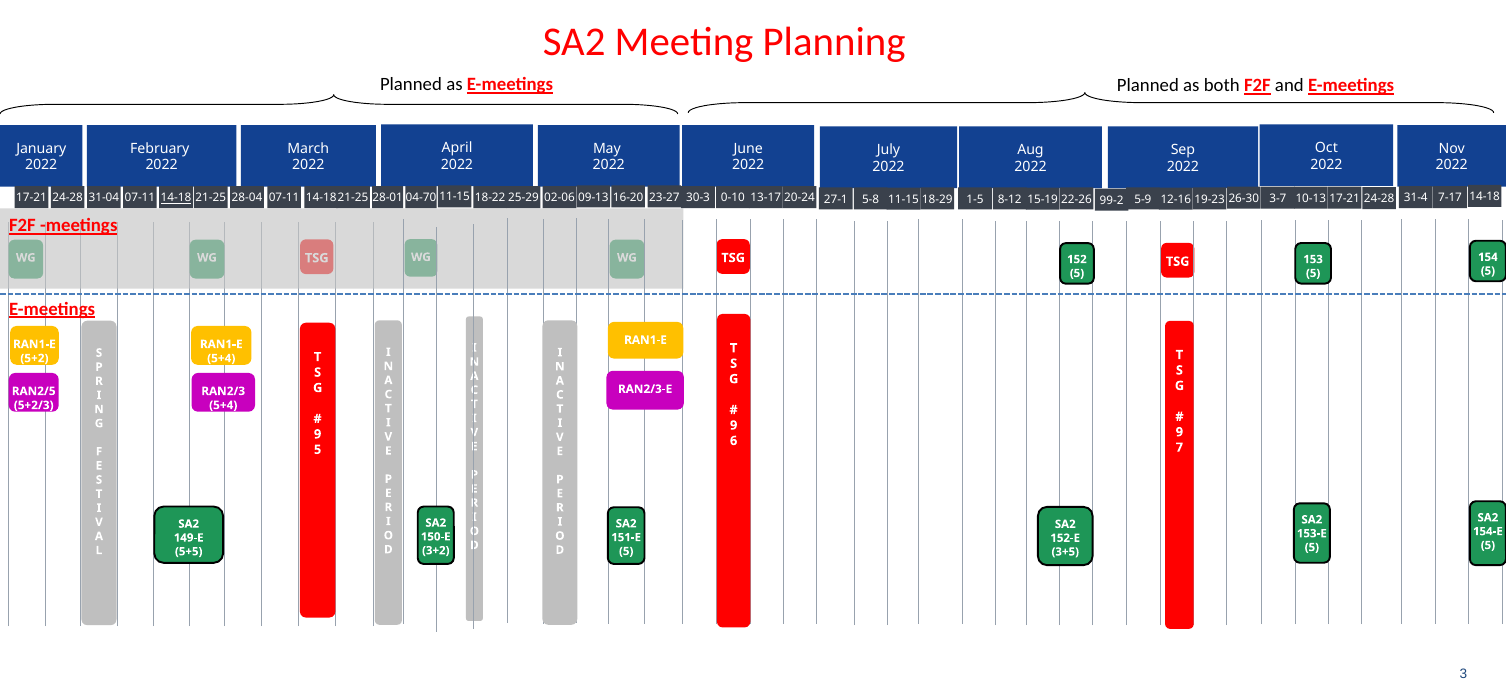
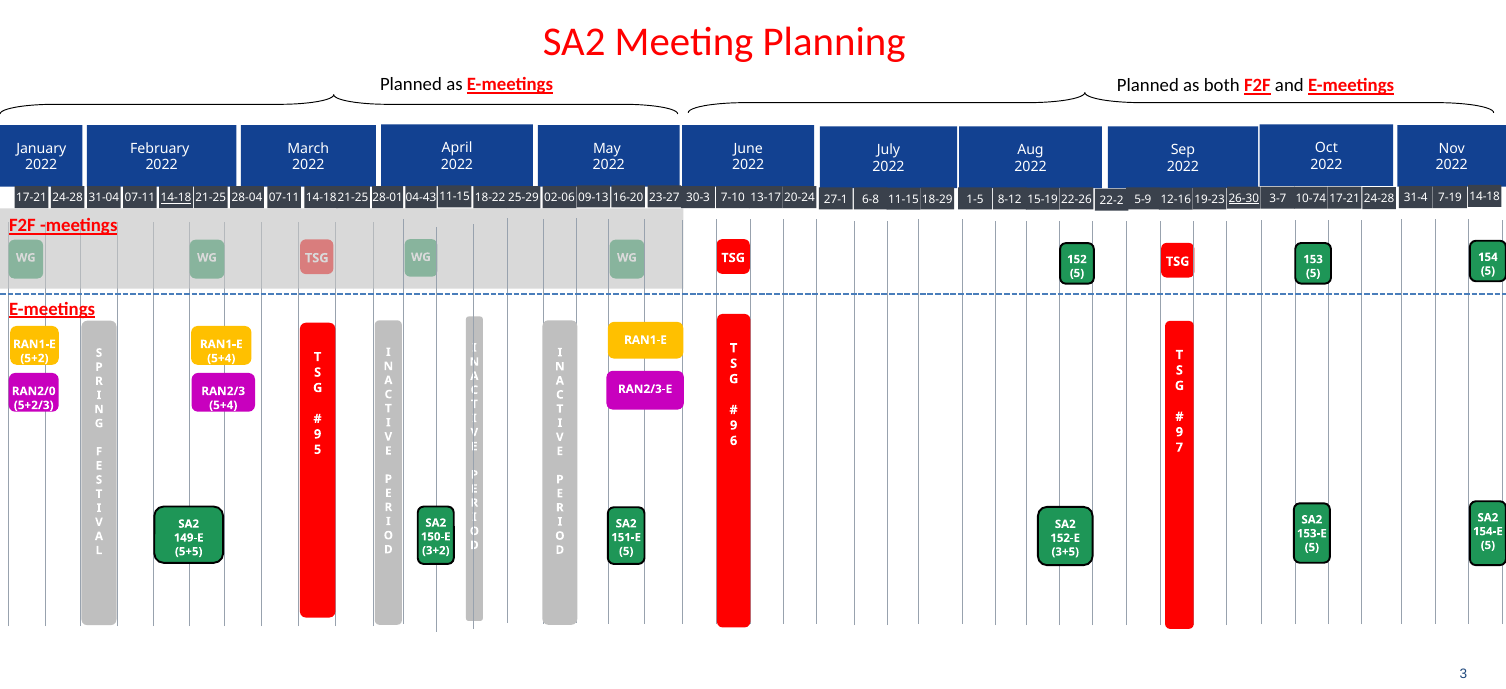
0-10: 0-10 -> 7-10
04-70: 04-70 -> 04-43
26-30 underline: none -> present
10-13: 10-13 -> 10-74
7-17: 7-17 -> 7-19
5-8: 5-8 -> 6-8
99-2: 99-2 -> 22-2
RAN2/5: RAN2/5 -> RAN2/0
